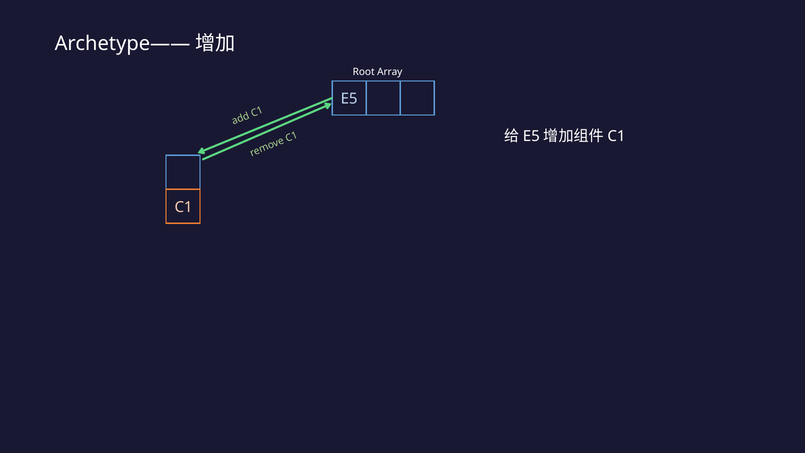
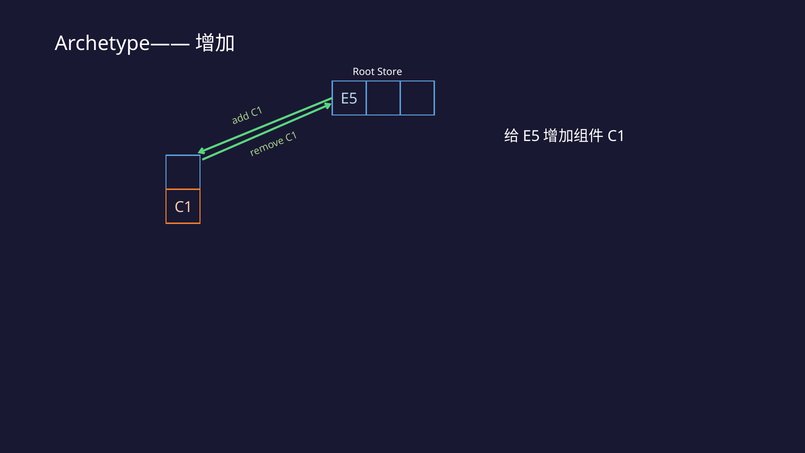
Array: Array -> Store
